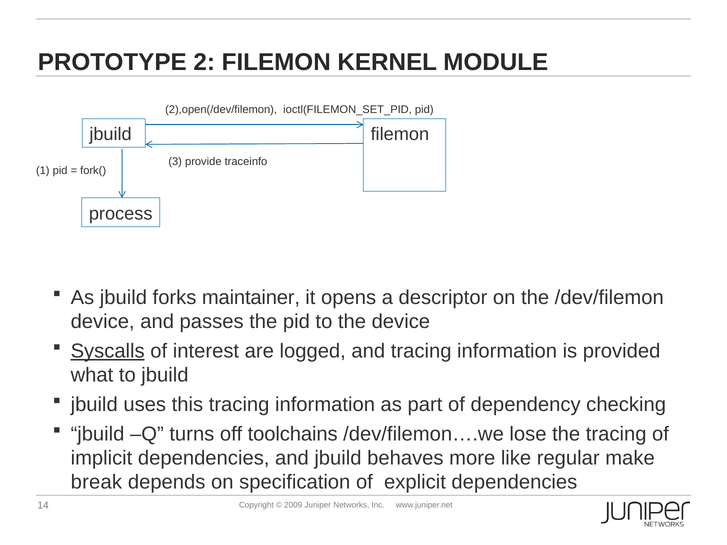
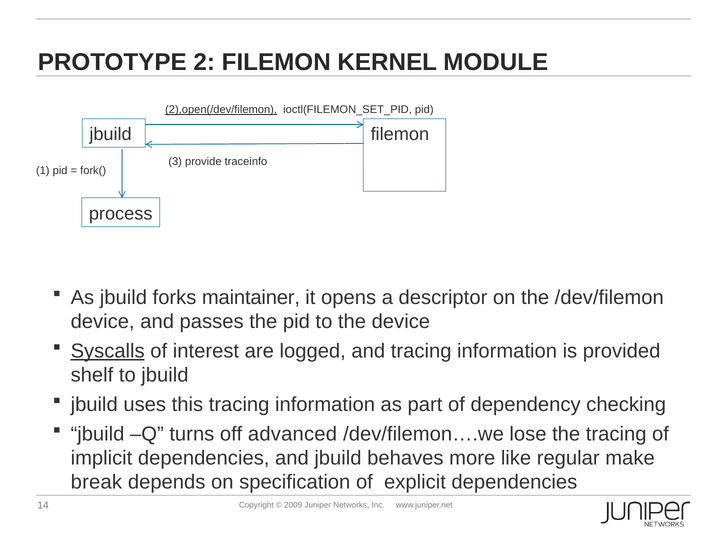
2),open(/dev/filemon underline: none -> present
what: what -> shelf
toolchains: toolchains -> advanced
